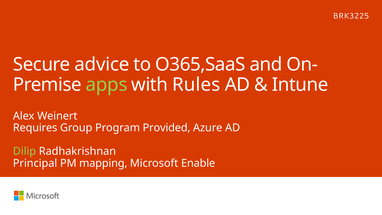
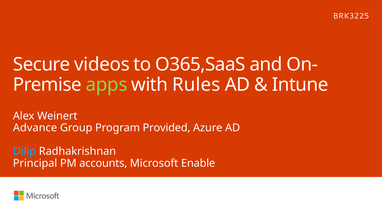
advice: advice -> videos
Requires: Requires -> Advance
Dilip colour: light green -> light blue
mapping: mapping -> accounts
